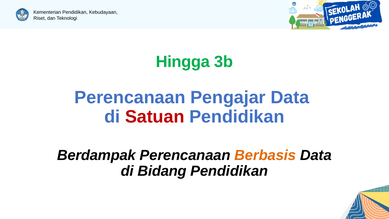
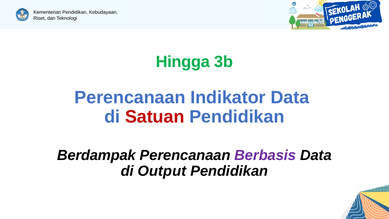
Pengajar: Pengajar -> Indikator
Berbasis colour: orange -> purple
Bidang: Bidang -> Output
